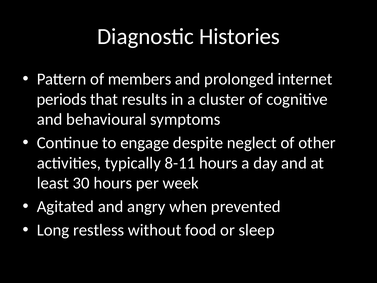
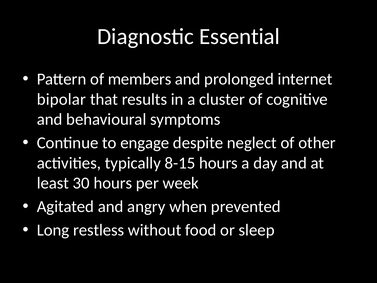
Histories: Histories -> Essential
periods: periods -> bipolar
8-11: 8-11 -> 8-15
